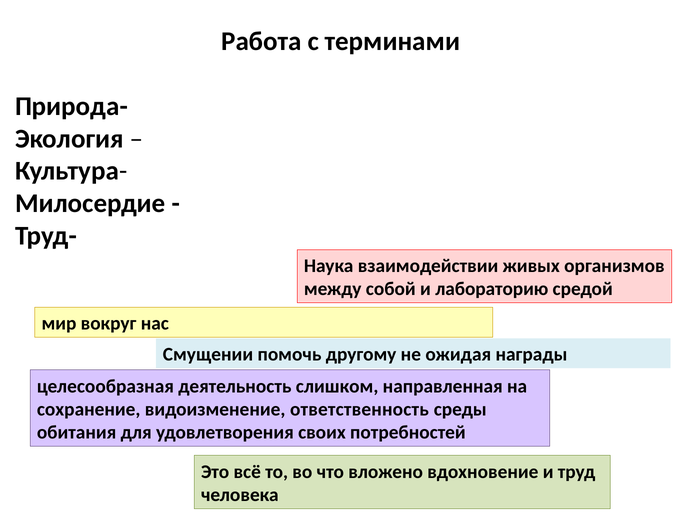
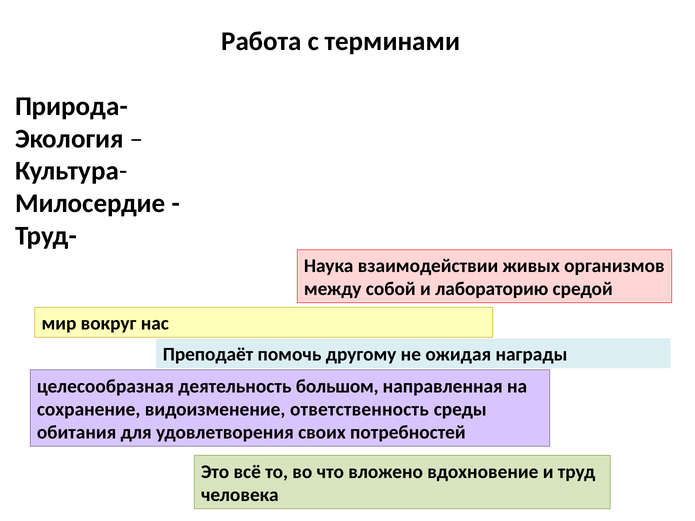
Смущении: Смущении -> Преподаёт
слишком: слишком -> большом
